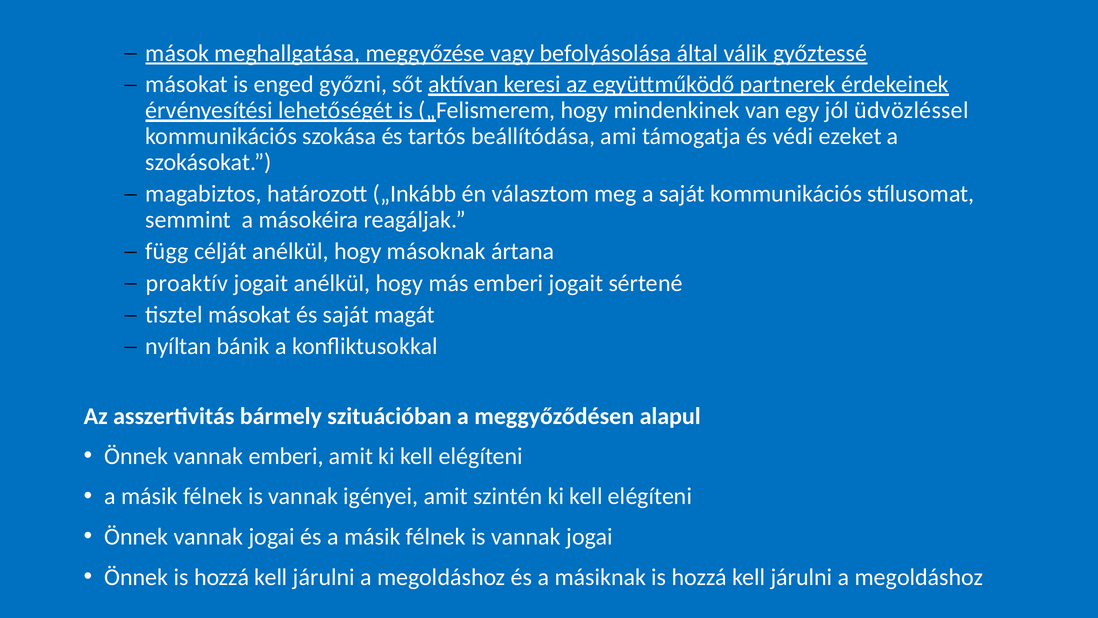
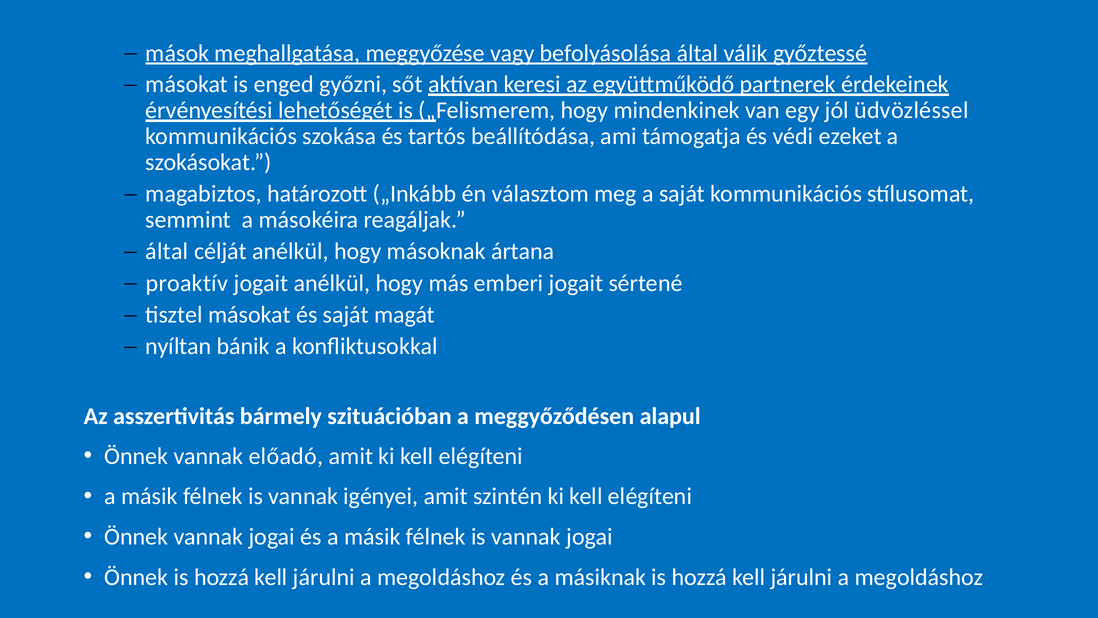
függ at (167, 251): függ -> által
vannak emberi: emberi -> előadó
